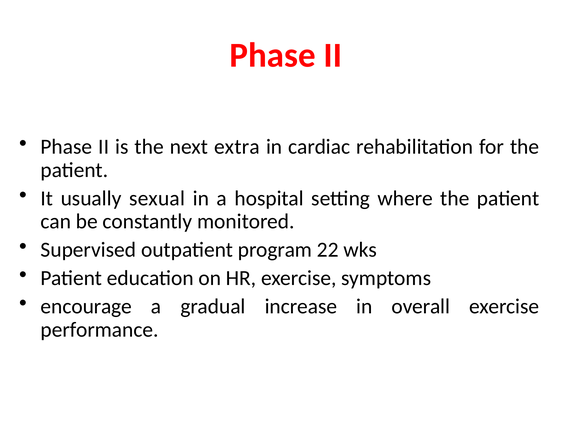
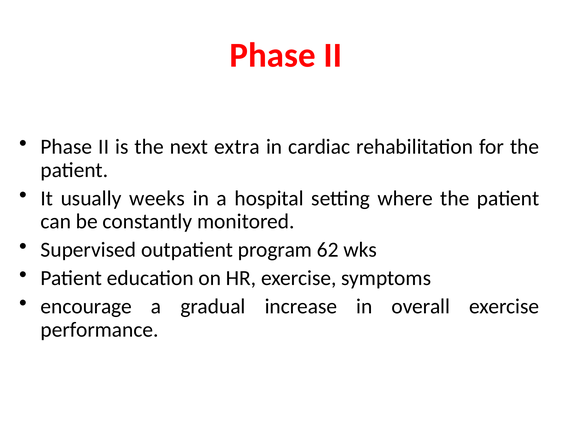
sexual: sexual -> weeks
22: 22 -> 62
